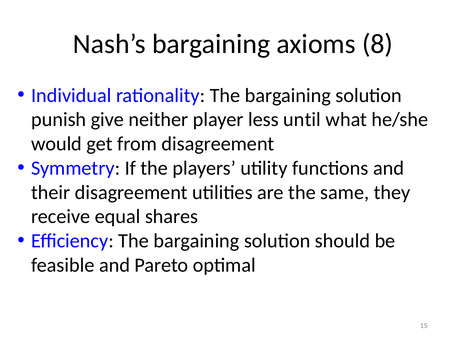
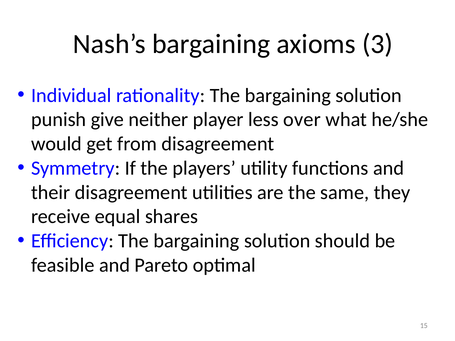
8: 8 -> 3
until: until -> over
